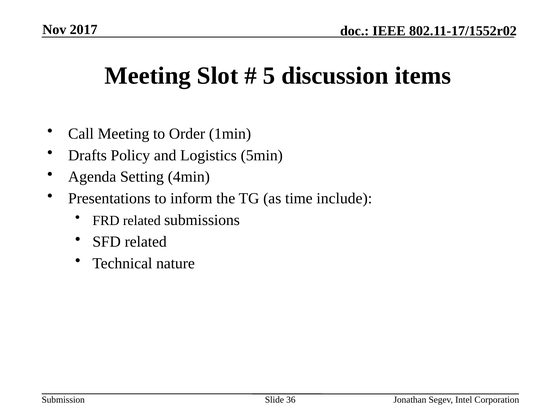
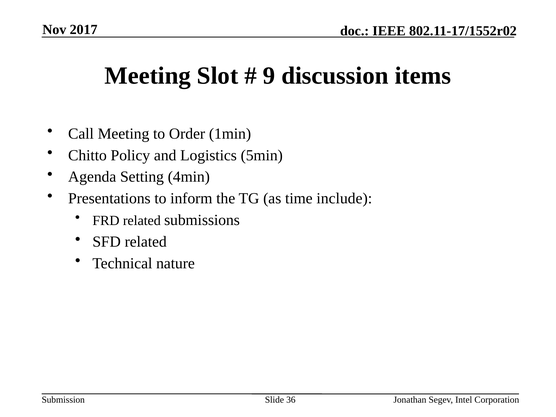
5: 5 -> 9
Drafts: Drafts -> Chitto
